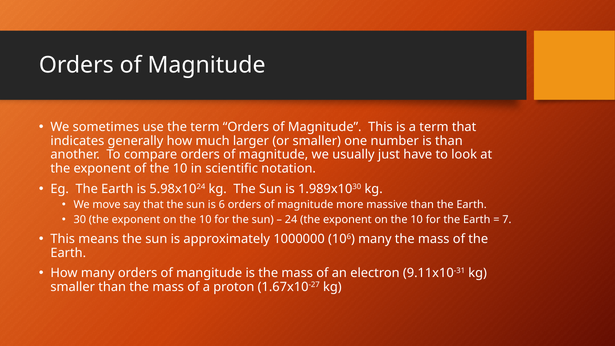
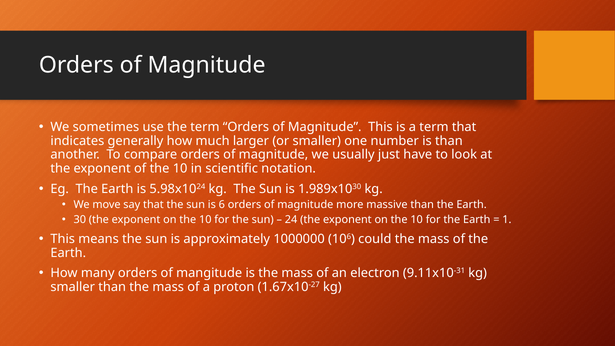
7: 7 -> 1
106 many: many -> could
